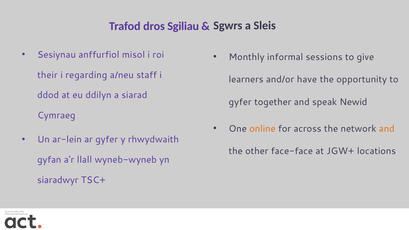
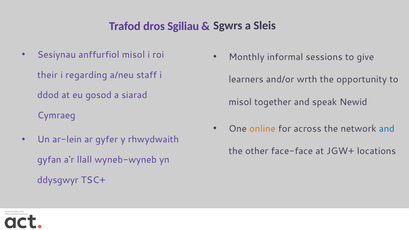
have: have -> wrth
ddilyn: ddilyn -> gosod
gyfer at (240, 102): gyfer -> misol
and at (387, 129) colour: orange -> blue
siaradwyr: siaradwyr -> ddysgwyr
